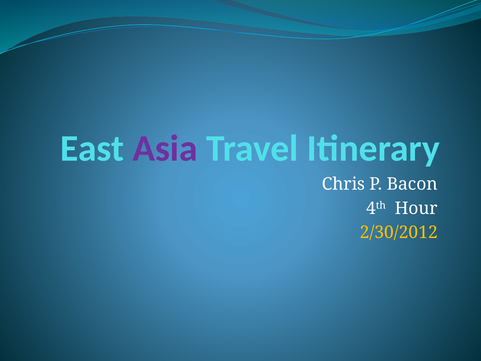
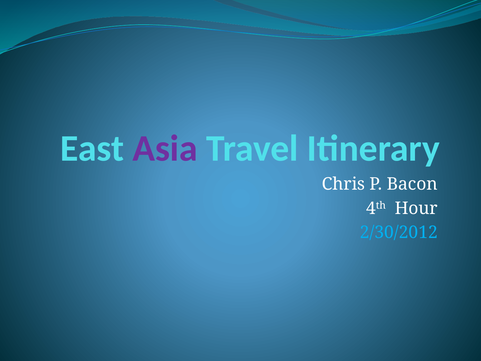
2/30/2012 colour: yellow -> light blue
